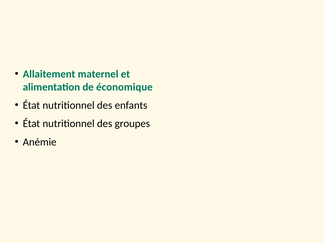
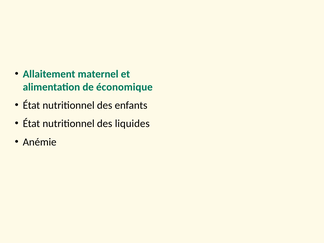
groupes: groupes -> liquides
